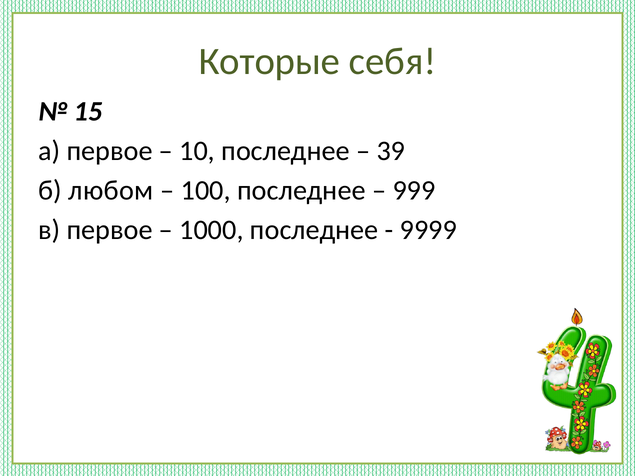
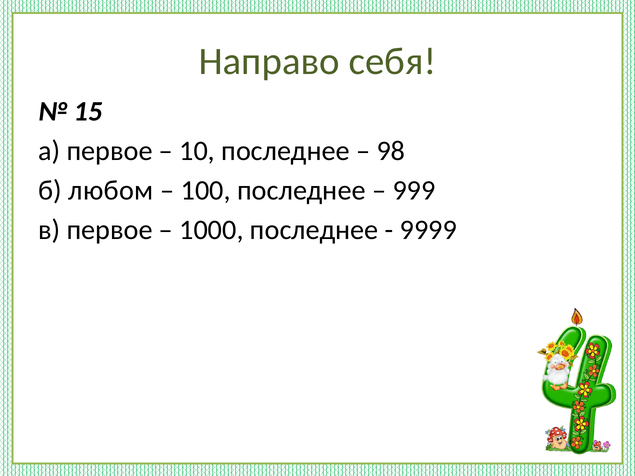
Которые: Которые -> Направо
39: 39 -> 98
